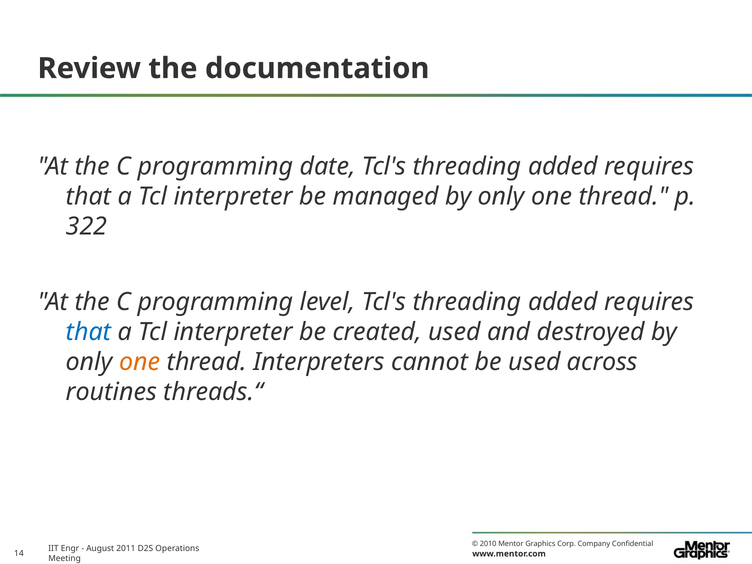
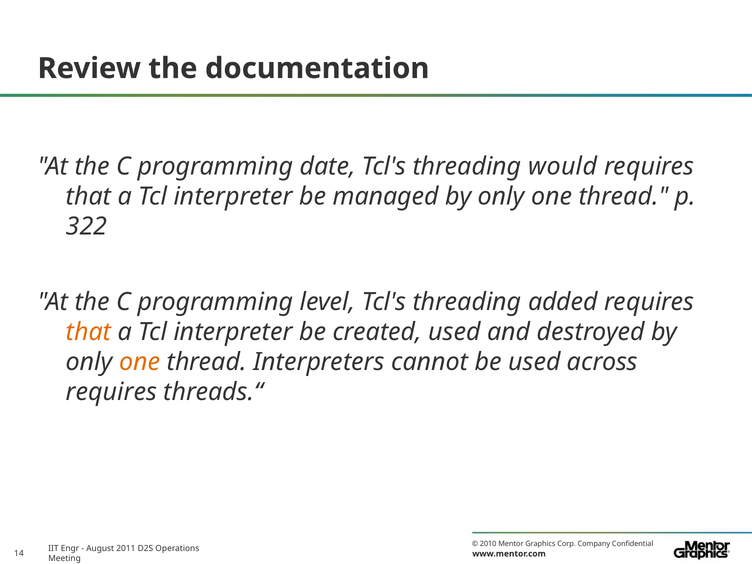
added at (563, 166): added -> would
that at (88, 332) colour: blue -> orange
routines at (111, 392): routines -> requires
